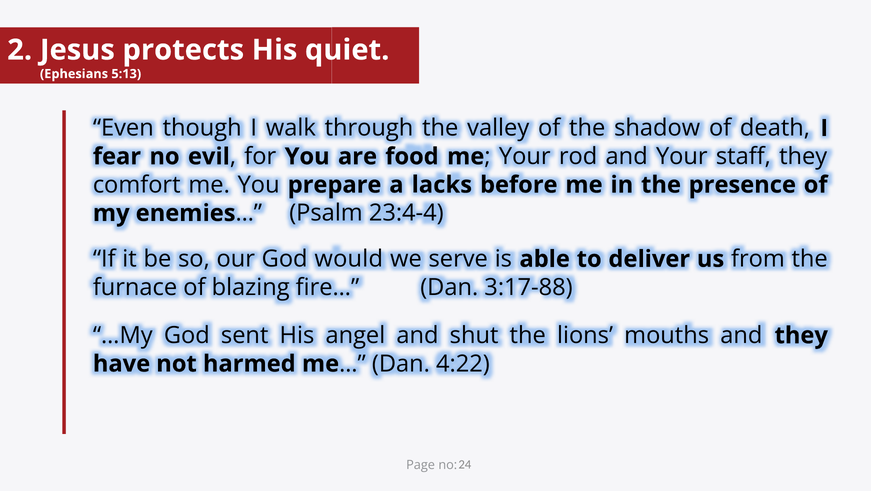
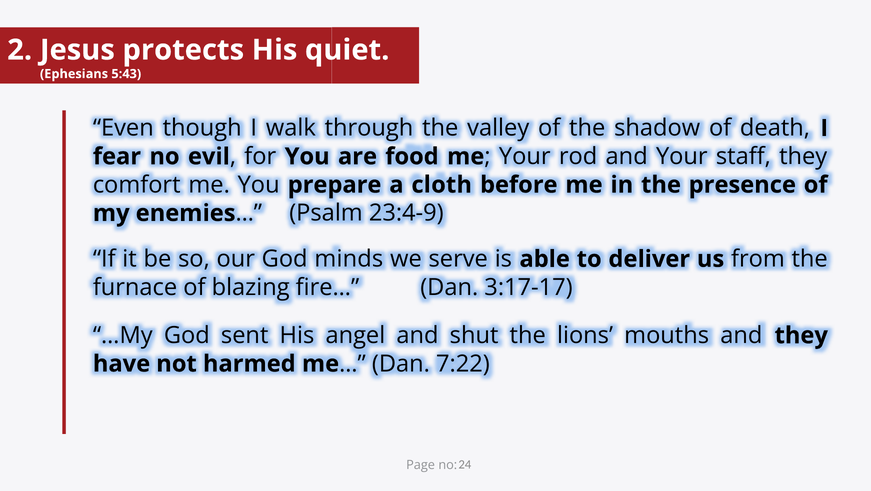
5:13: 5:13 -> 5:43
lacks: lacks -> cloth
23:4-4: 23:4-4 -> 23:4-9
would: would -> minds
3:17-88: 3:17-88 -> 3:17-17
4:22: 4:22 -> 7:22
